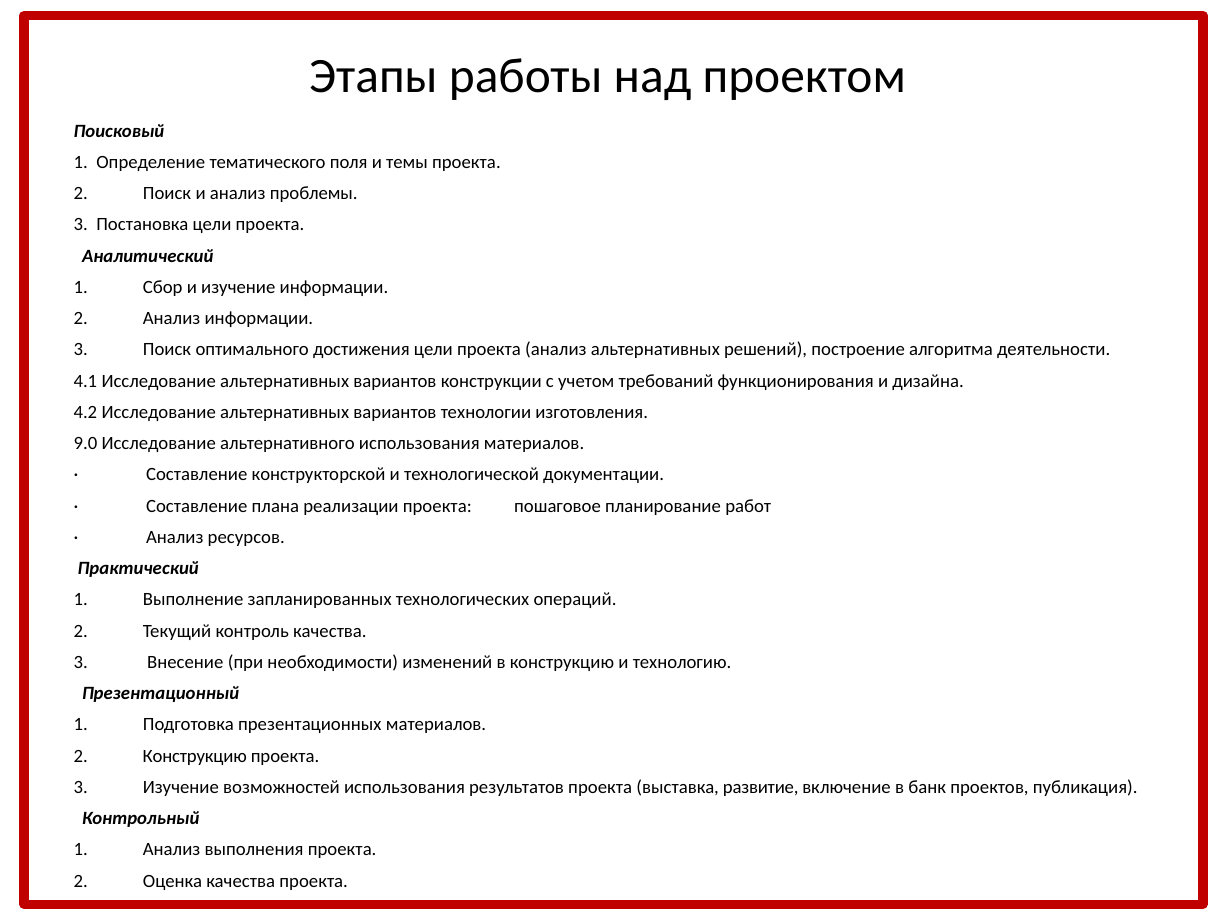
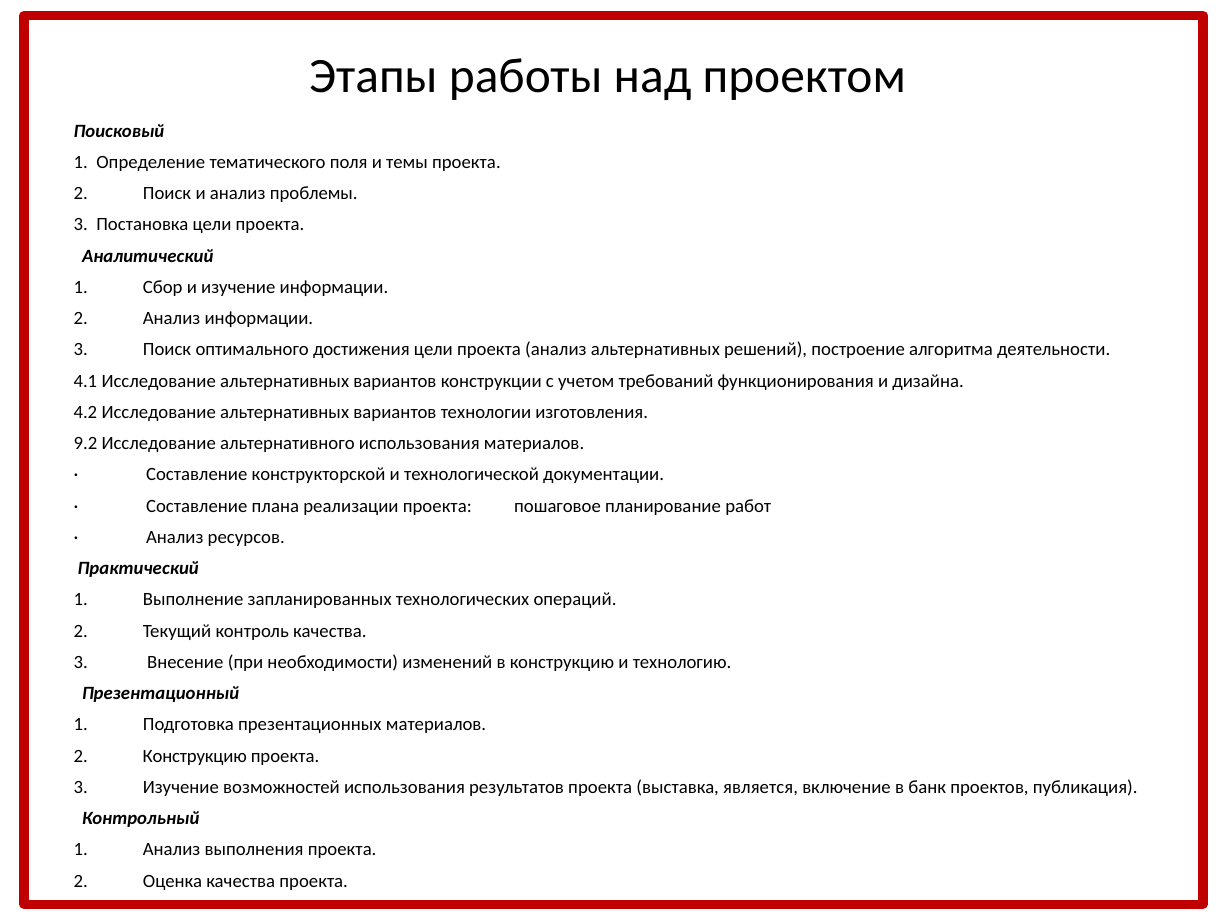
9.0: 9.0 -> 9.2
развитие: развитие -> является
